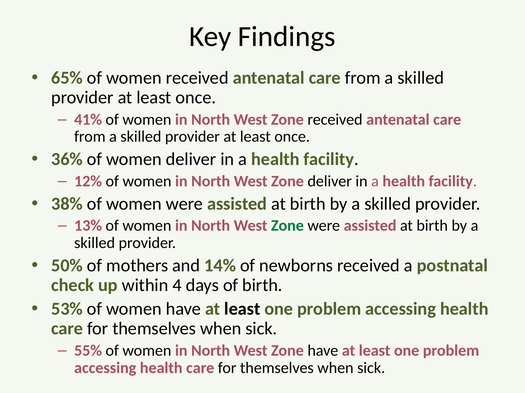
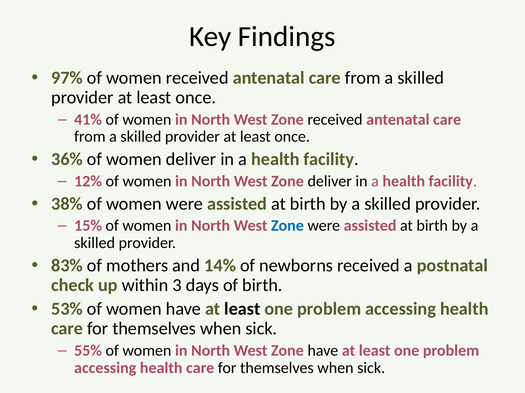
65%: 65% -> 97%
13%: 13% -> 15%
Zone at (287, 226) colour: green -> blue
50%: 50% -> 83%
4: 4 -> 3
